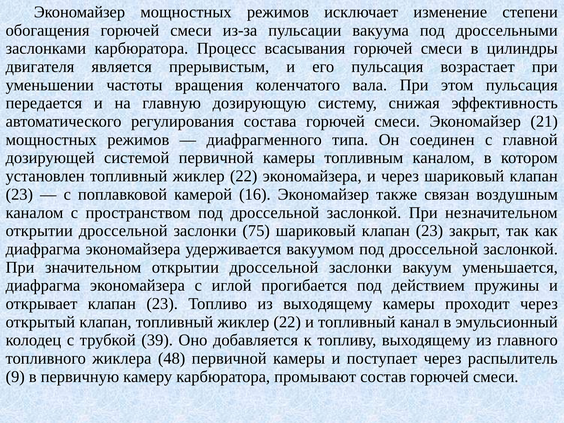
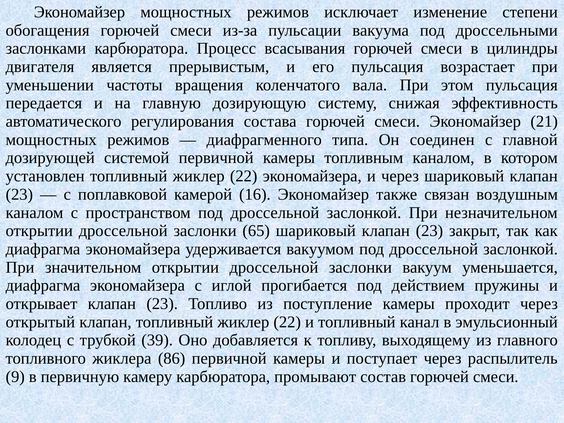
75: 75 -> 65
из выходящему: выходящему -> поступление
48: 48 -> 86
